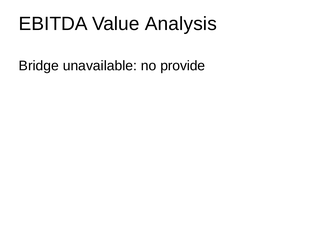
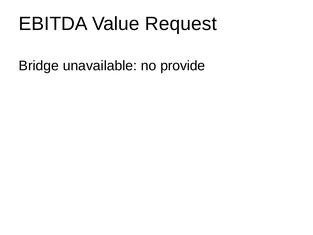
Analysis: Analysis -> Request
